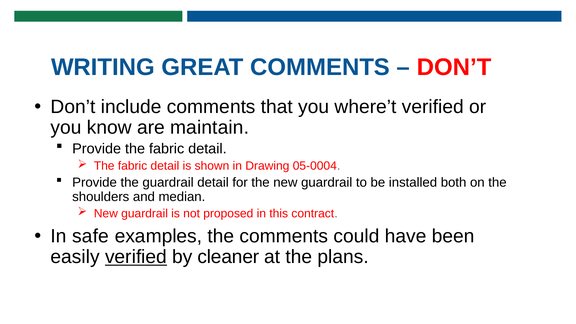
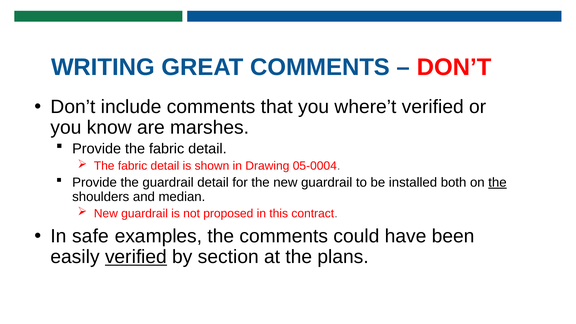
maintain: maintain -> marshes
the at (497, 183) underline: none -> present
cleaner: cleaner -> section
